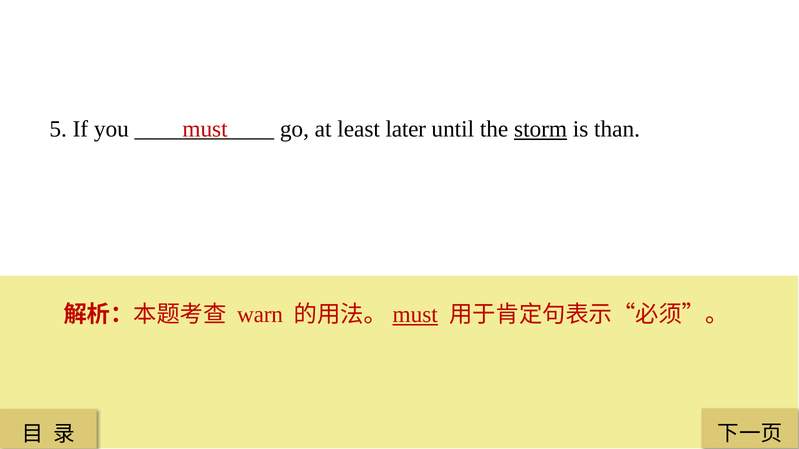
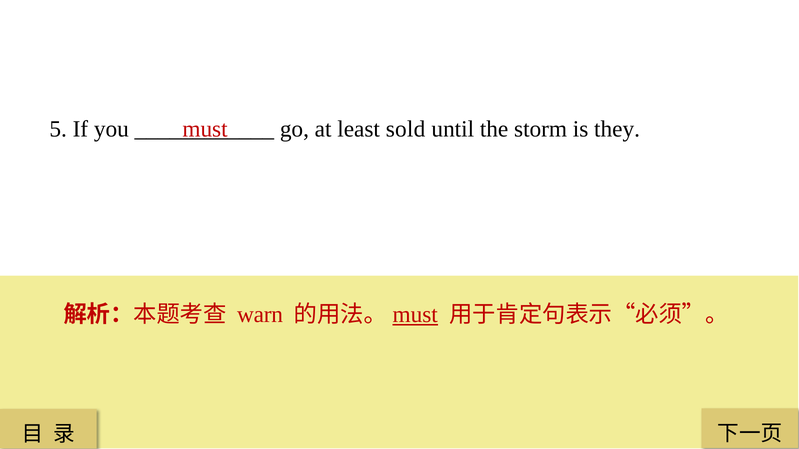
later: later -> sold
storm underline: present -> none
than: than -> they
